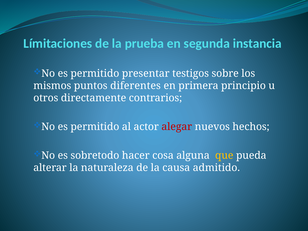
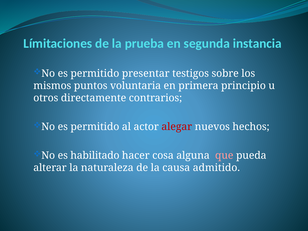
diferentes: diferentes -> voluntaria
sobretodo: sobretodo -> habilitado
que colour: yellow -> pink
